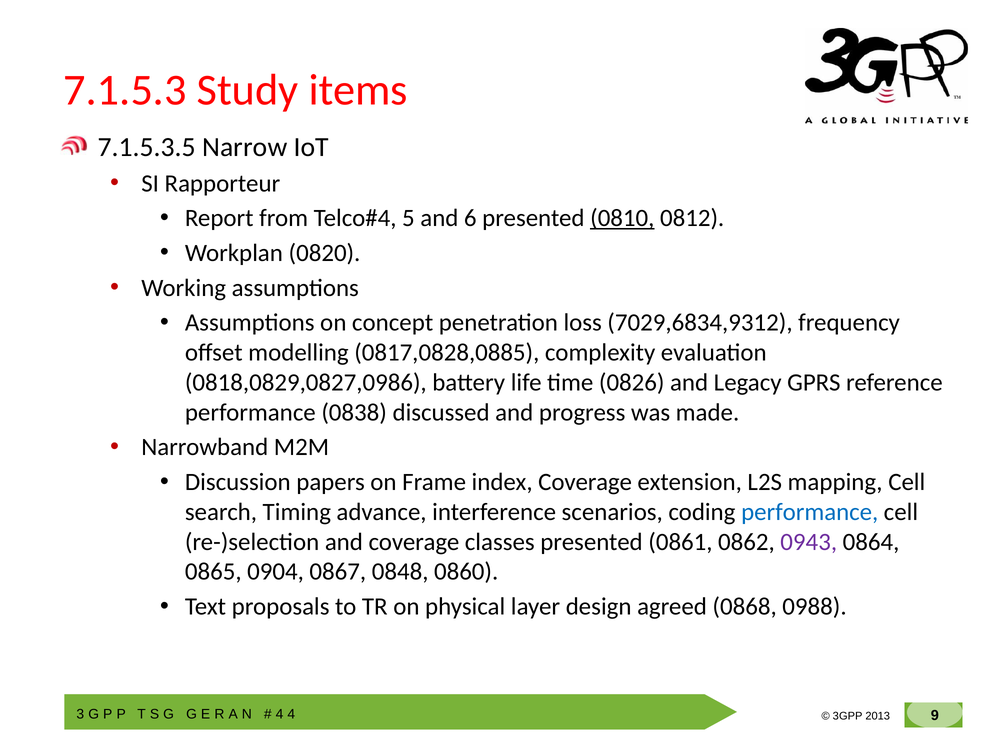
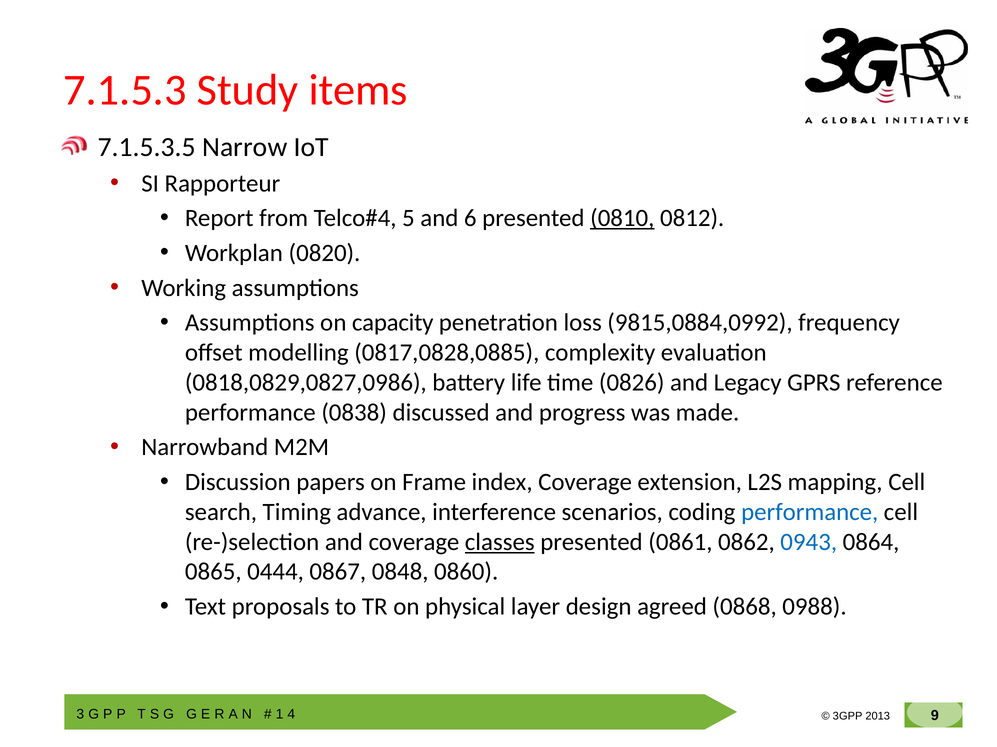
concept: concept -> capacity
7029,6834,9312: 7029,6834,9312 -> 9815,0884,0992
classes underline: none -> present
0943 colour: purple -> blue
0904: 0904 -> 0444
4 at (280, 715): 4 -> 1
